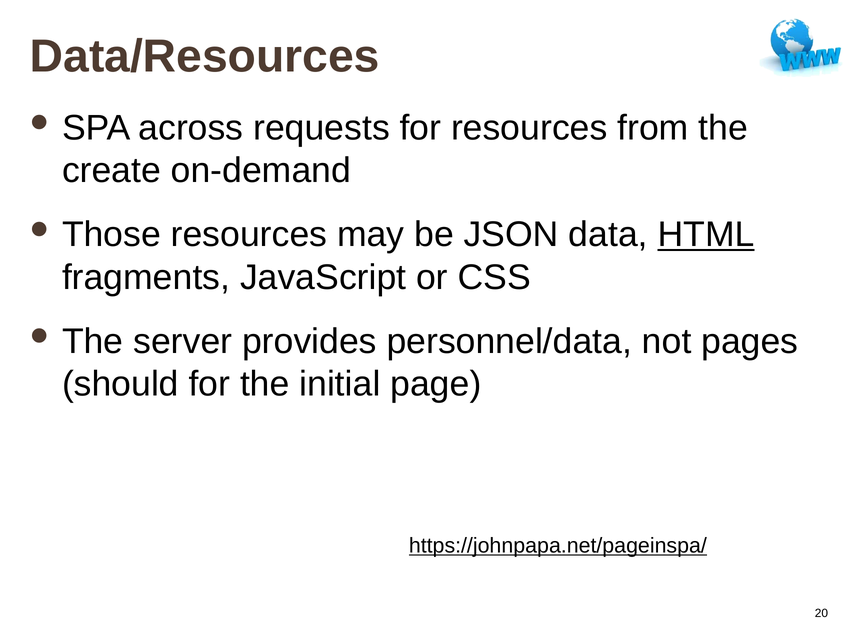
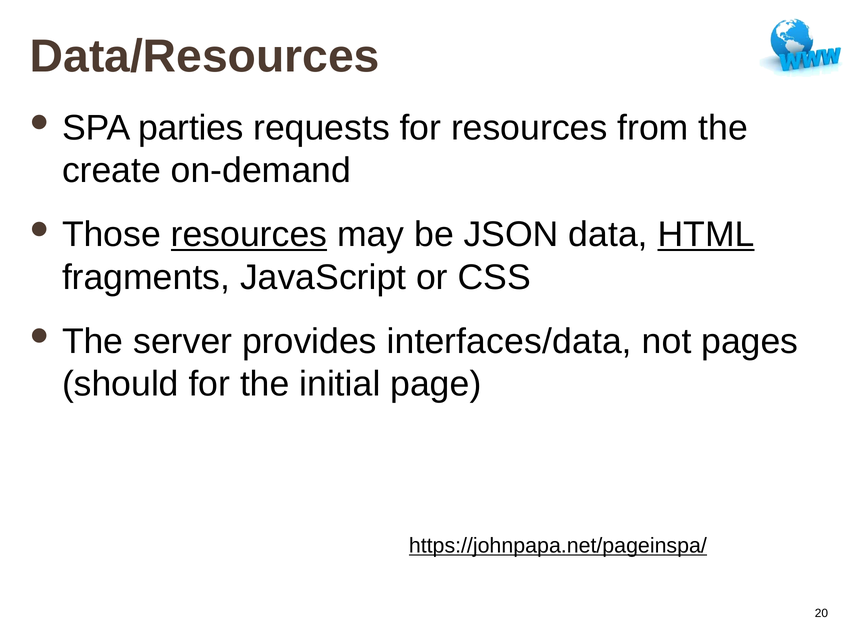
across: across -> parties
resources at (249, 235) underline: none -> present
personnel/data: personnel/data -> interfaces/data
